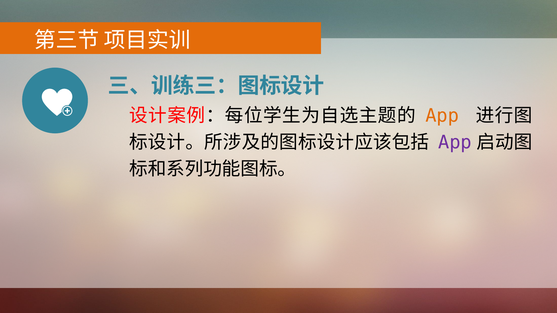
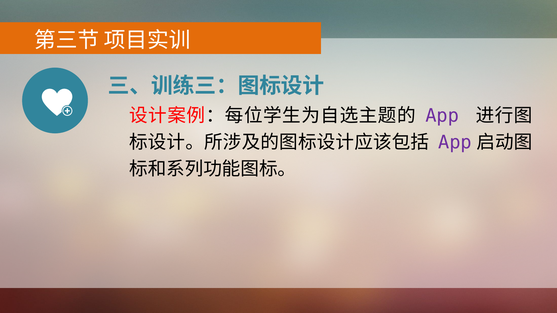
App at (442, 116) colour: orange -> purple
